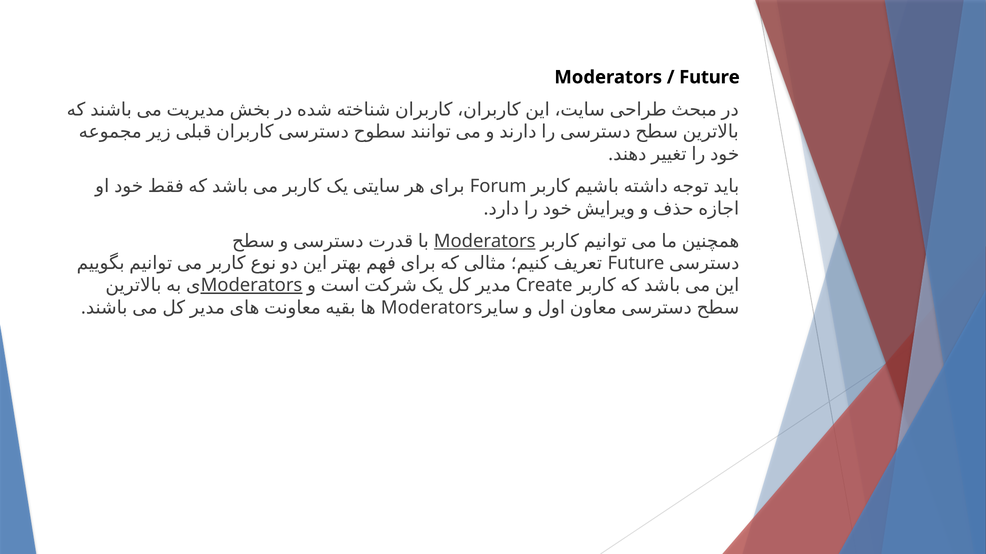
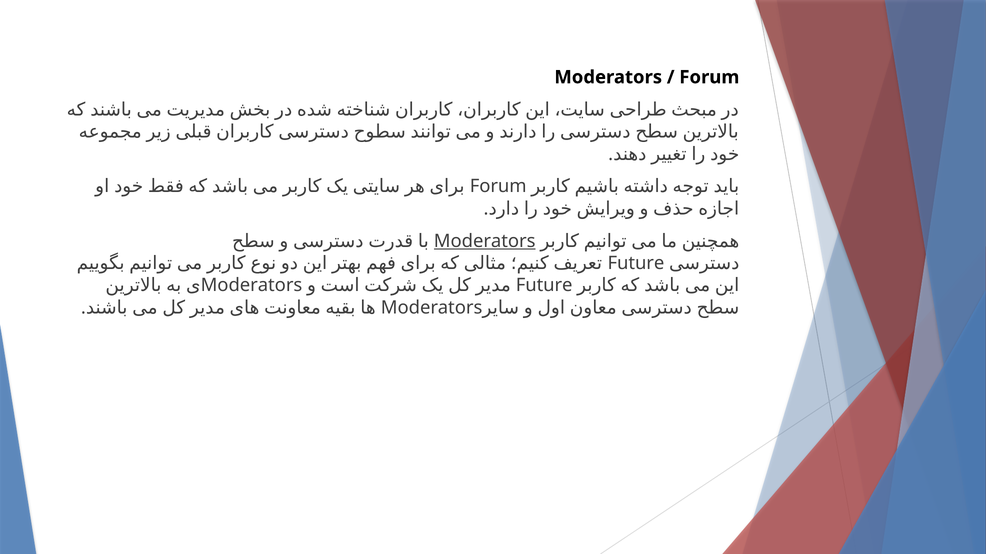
Future at (709, 77): Future -> Forum
Moderators at (251, 286) underline: present -> none
Create at (544, 286): Create -> Future
